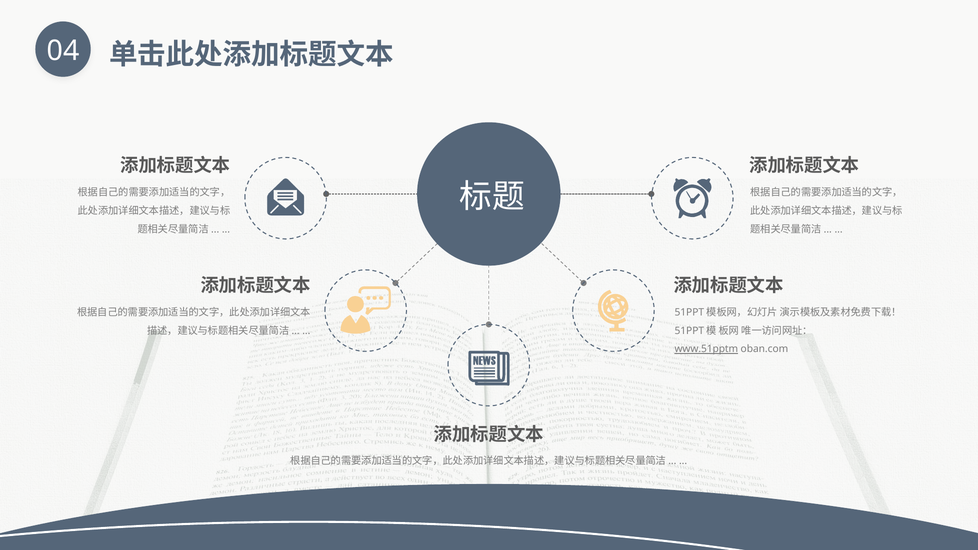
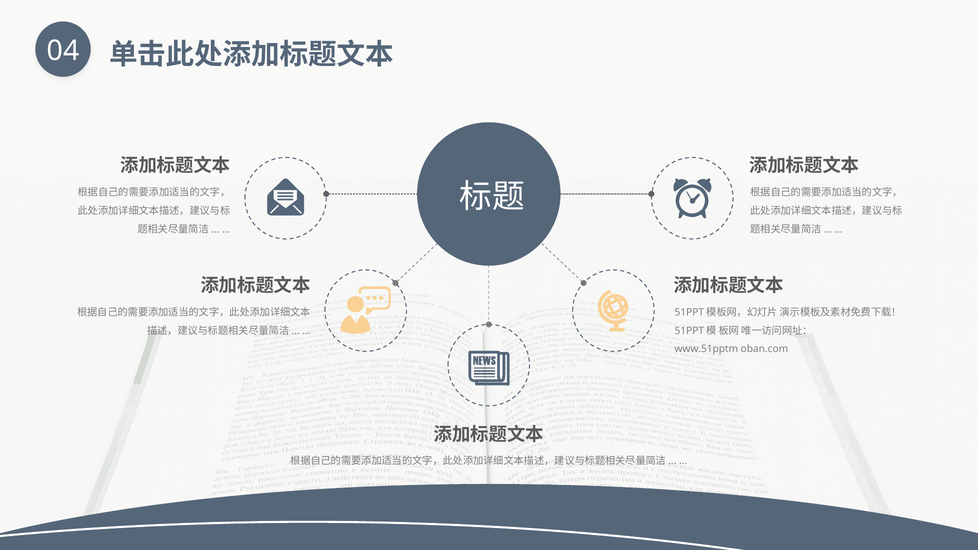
www.51pptm underline: present -> none
